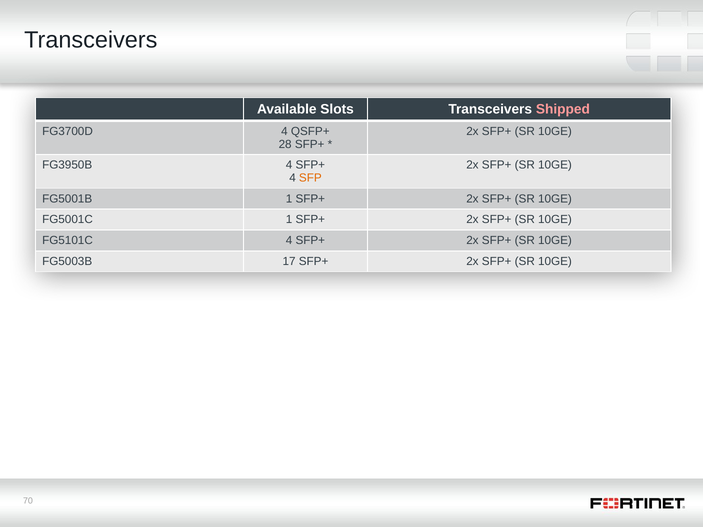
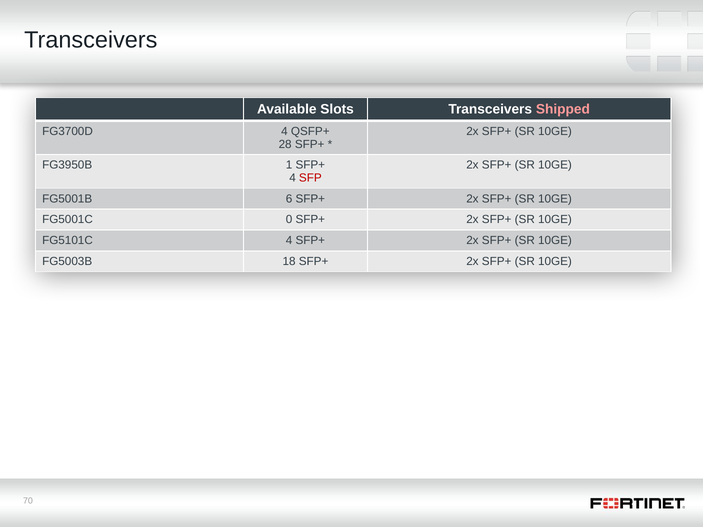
FG3950B 4: 4 -> 1
SFP colour: orange -> red
FG5001B 1: 1 -> 6
FG5001C 1: 1 -> 0
17: 17 -> 18
